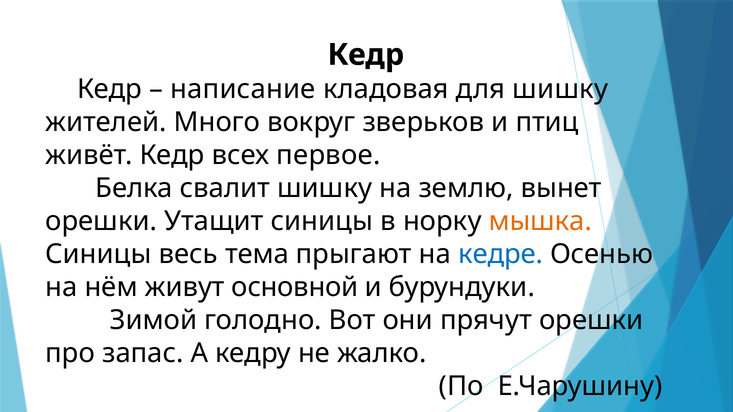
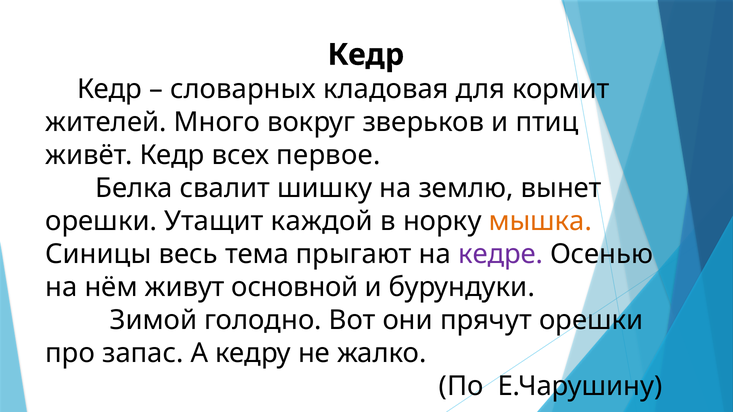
написание: написание -> словарных
для шишку: шишку -> кормит
Утащит синицы: синицы -> каждой
кедре colour: blue -> purple
